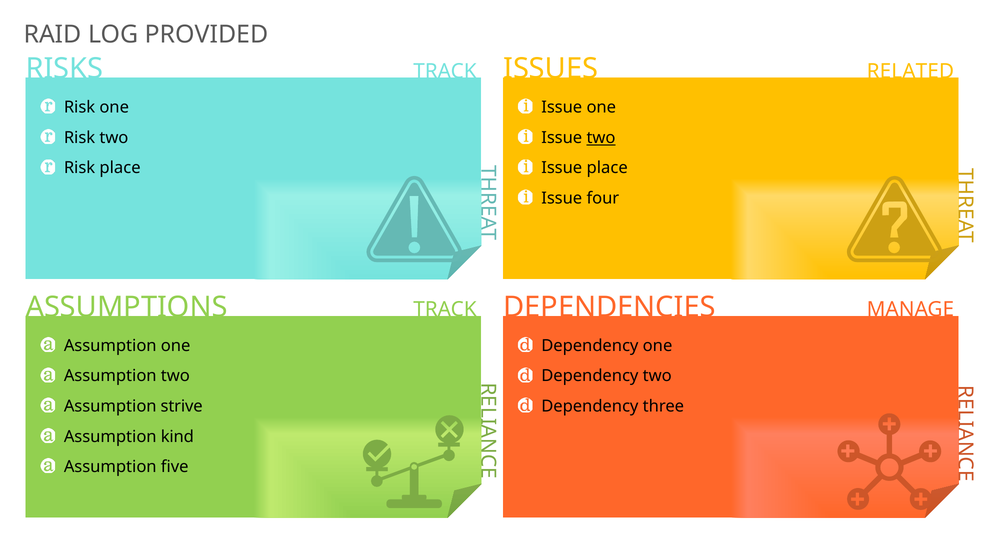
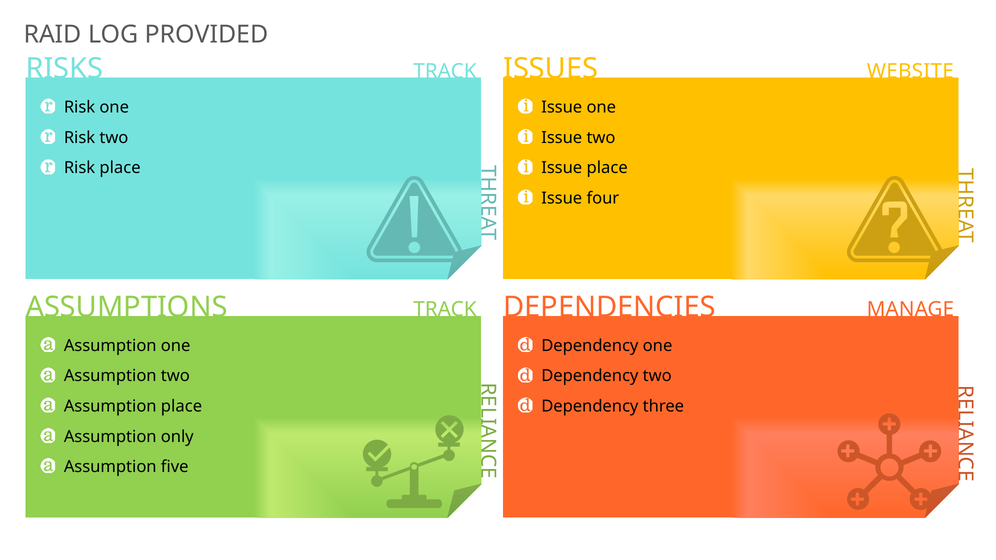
RELATED: RELATED -> WEBSITE
two at (601, 138) underline: present -> none
Assumption strive: strive -> place
kind: kind -> only
